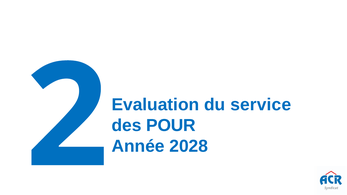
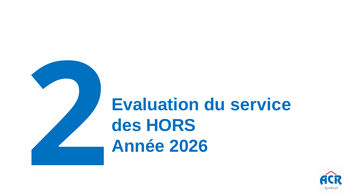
POUR: POUR -> HORS
2028: 2028 -> 2026
